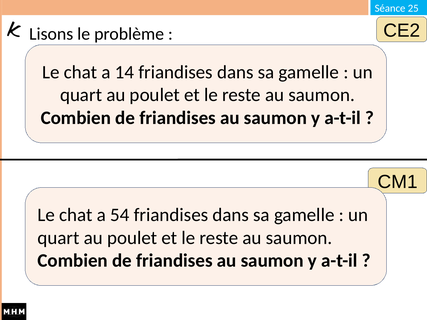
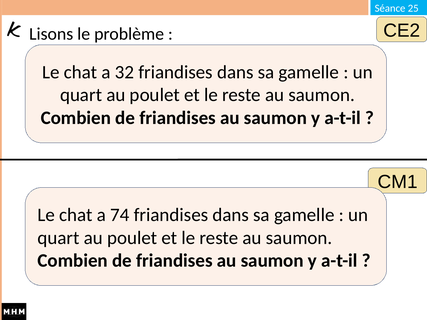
14: 14 -> 32
54: 54 -> 74
